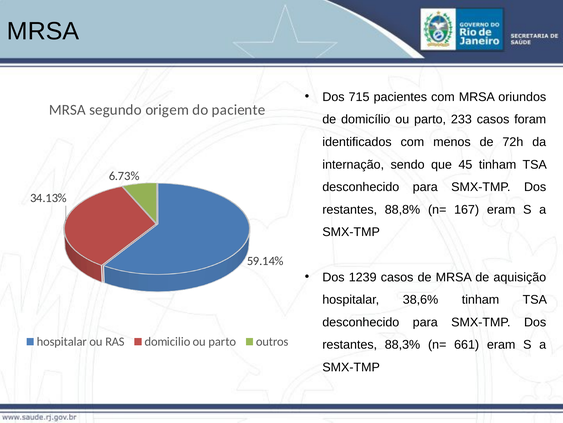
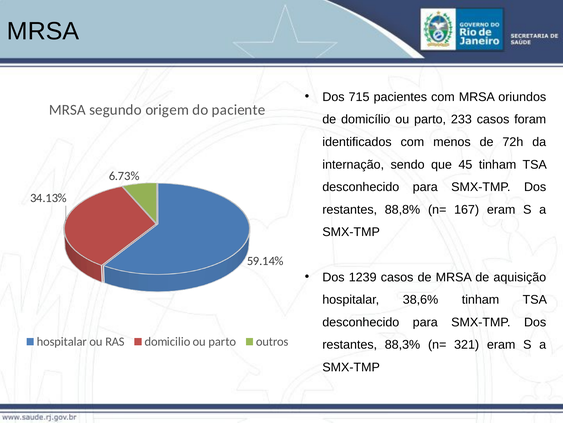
661: 661 -> 321
